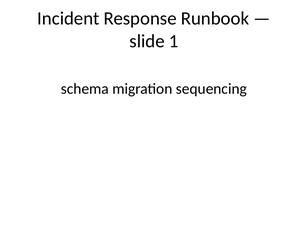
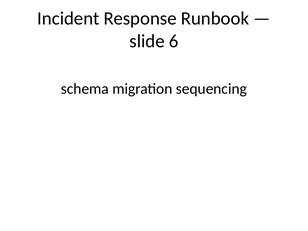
1: 1 -> 6
